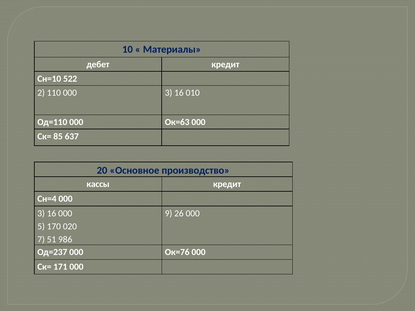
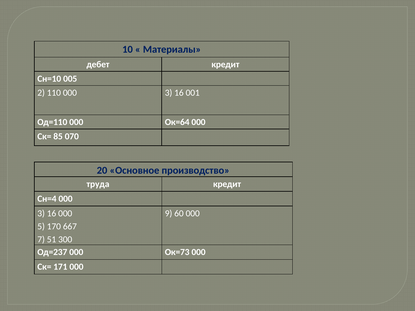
522: 522 -> 005
010: 010 -> 001
Ок=63: Ок=63 -> Ок=64
637: 637 -> 070
кассы: кассы -> труда
26: 26 -> 60
020: 020 -> 667
986: 986 -> 300
Ок=76: Ок=76 -> Ок=73
